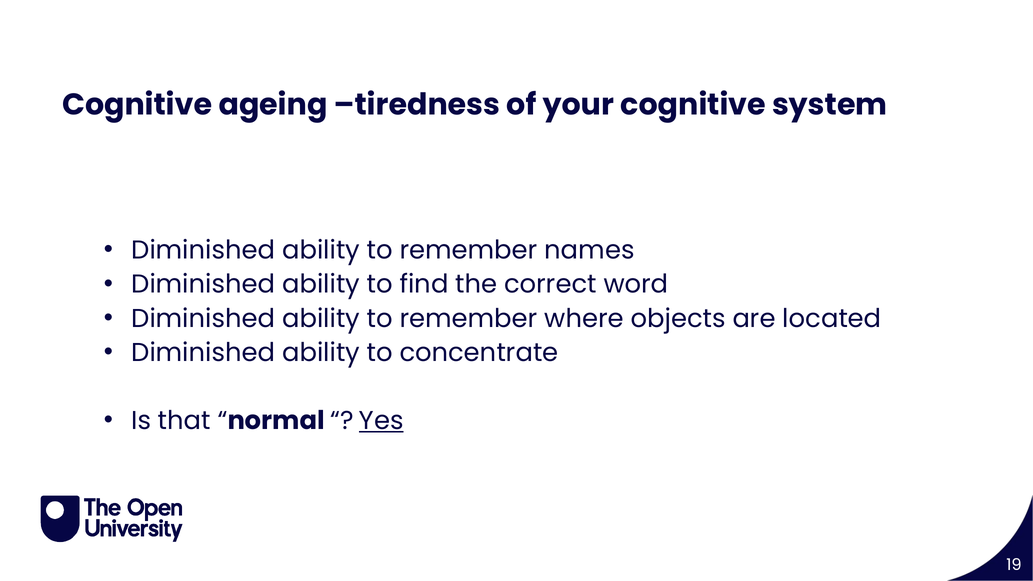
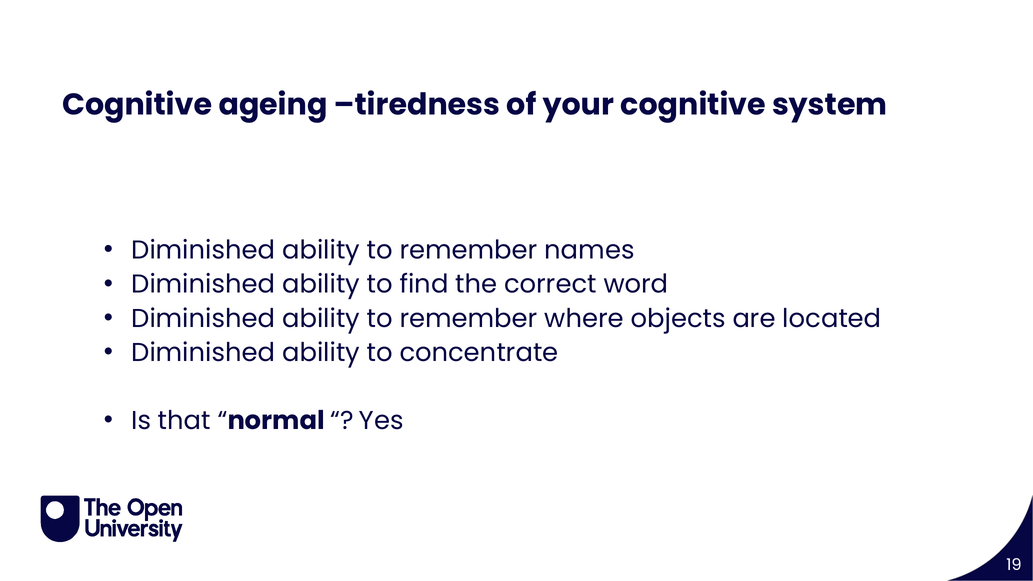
Yes underline: present -> none
